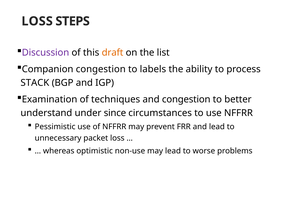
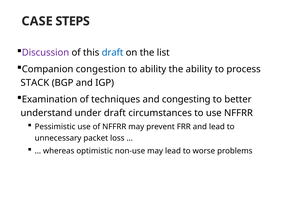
LOSS at (37, 21): LOSS -> CASE
draft at (113, 53) colour: orange -> blue
to labels: labels -> ability
and congestion: congestion -> congesting
under since: since -> draft
